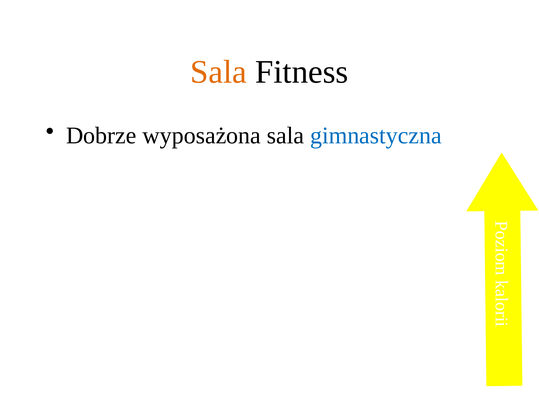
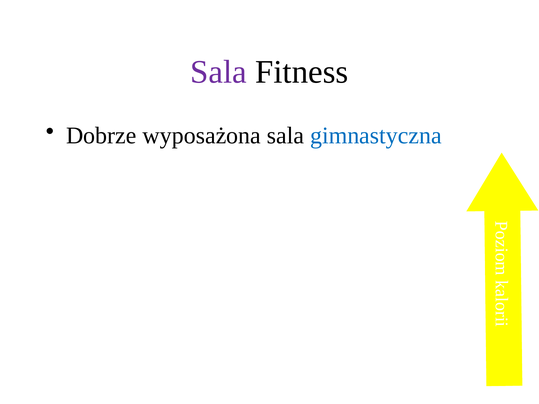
Sala at (219, 72) colour: orange -> purple
